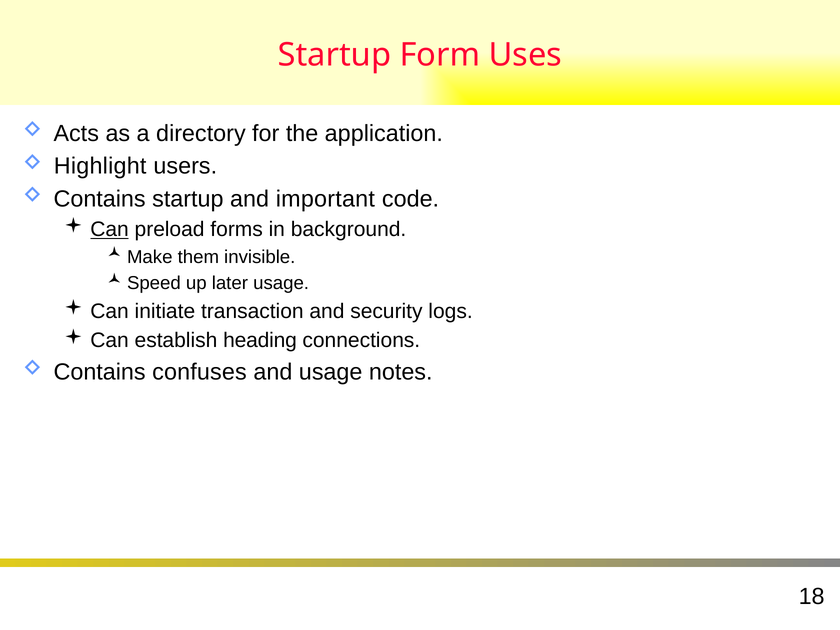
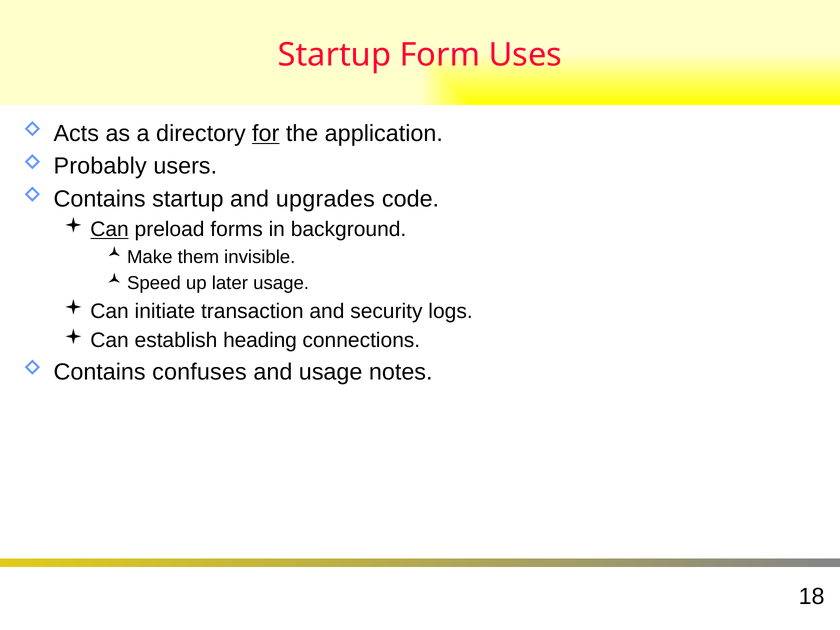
for underline: none -> present
Highlight: Highlight -> Probably
important: important -> upgrades
